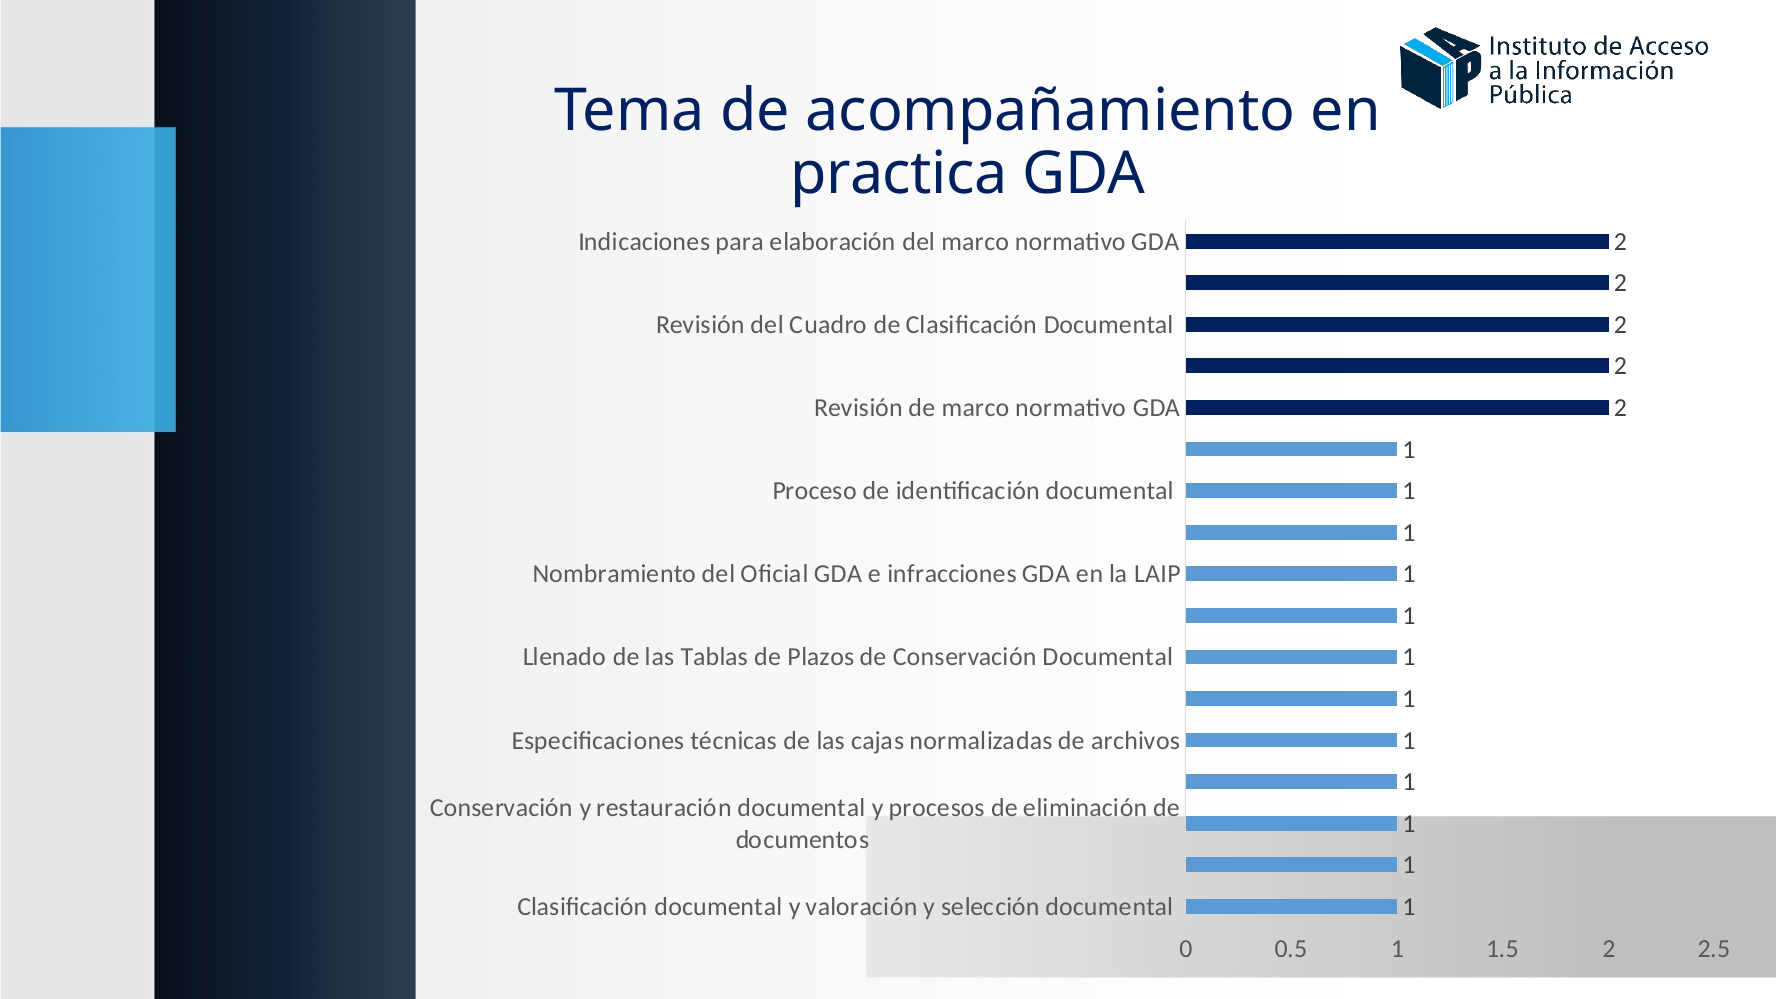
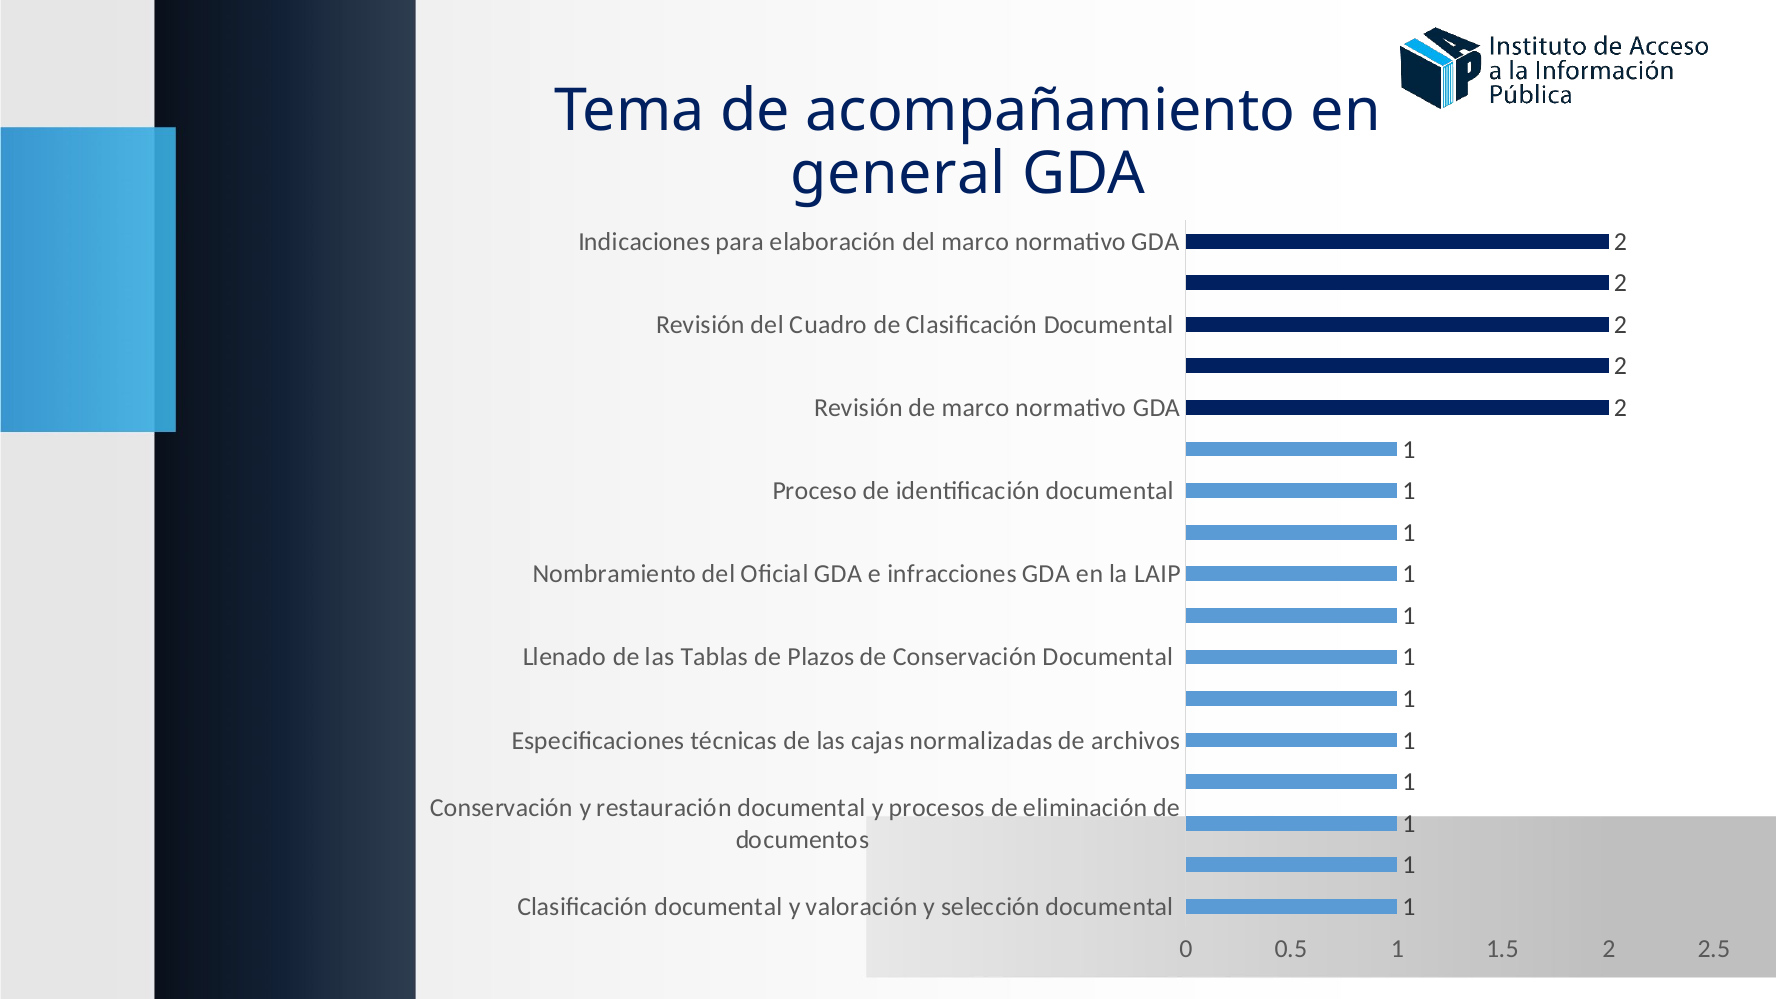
practica: practica -> general
